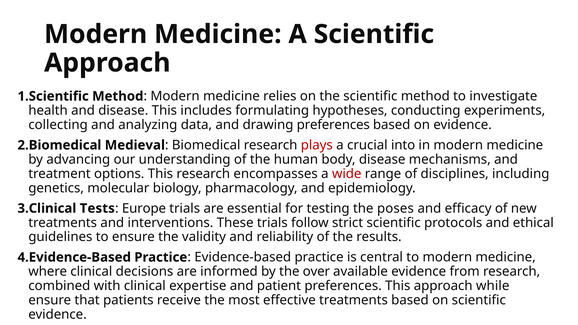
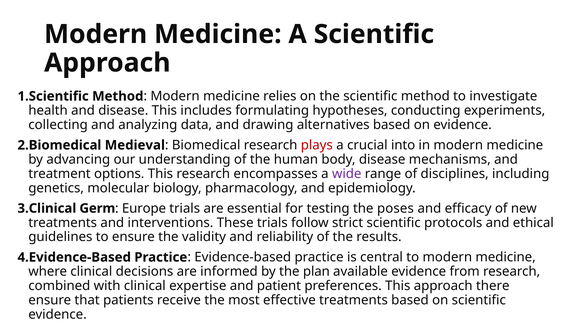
drawing preferences: preferences -> alternatives
wide colour: red -> purple
Tests: Tests -> Germ
over: over -> plan
while: while -> there
